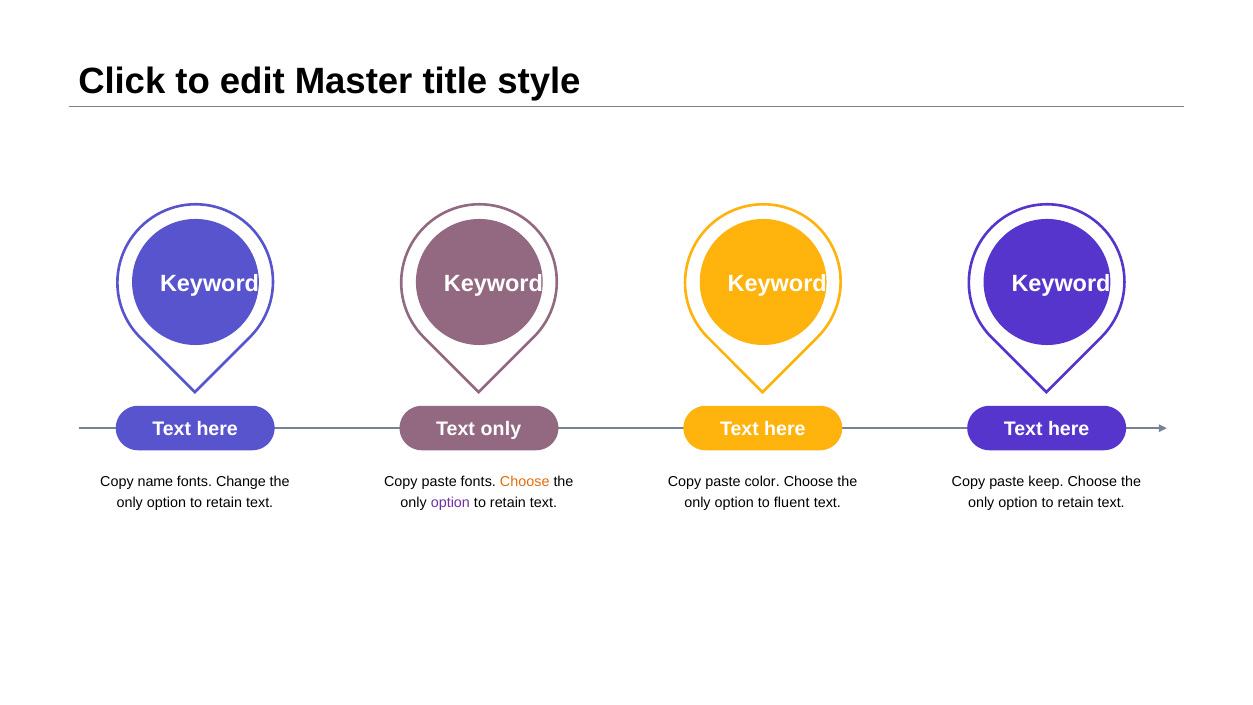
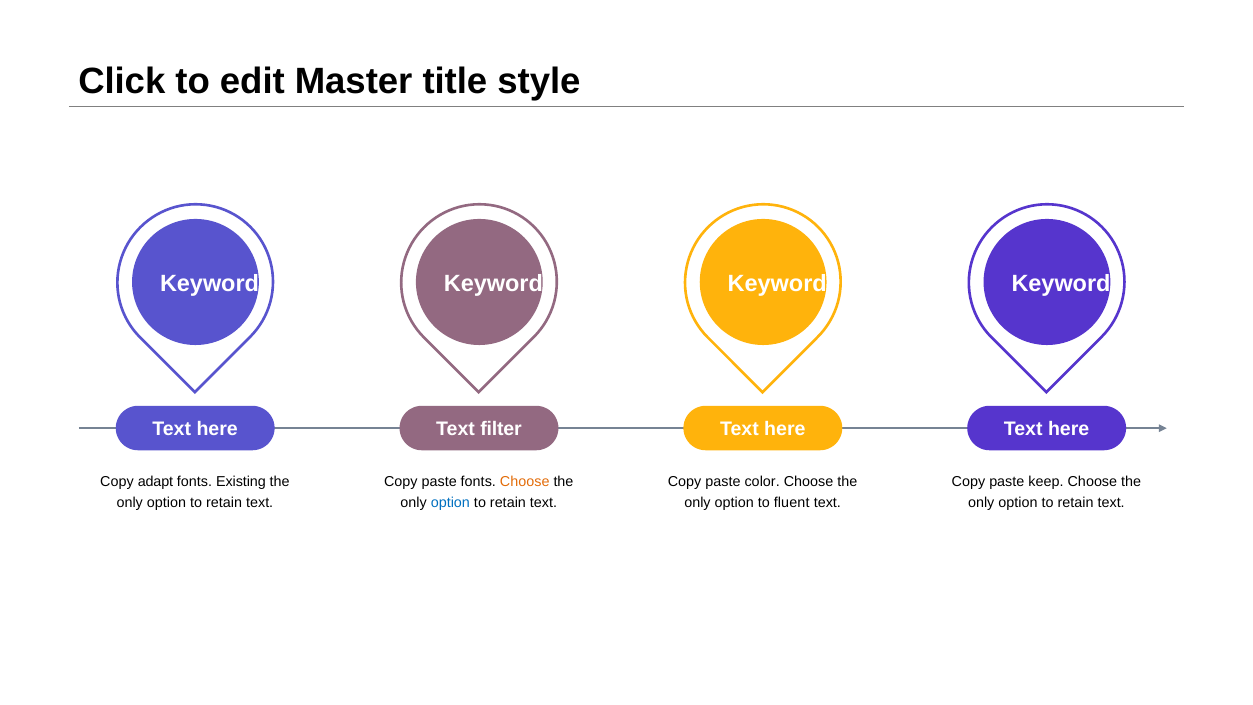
Text only: only -> filter
name: name -> adapt
Change: Change -> Existing
option at (450, 502) colour: purple -> blue
